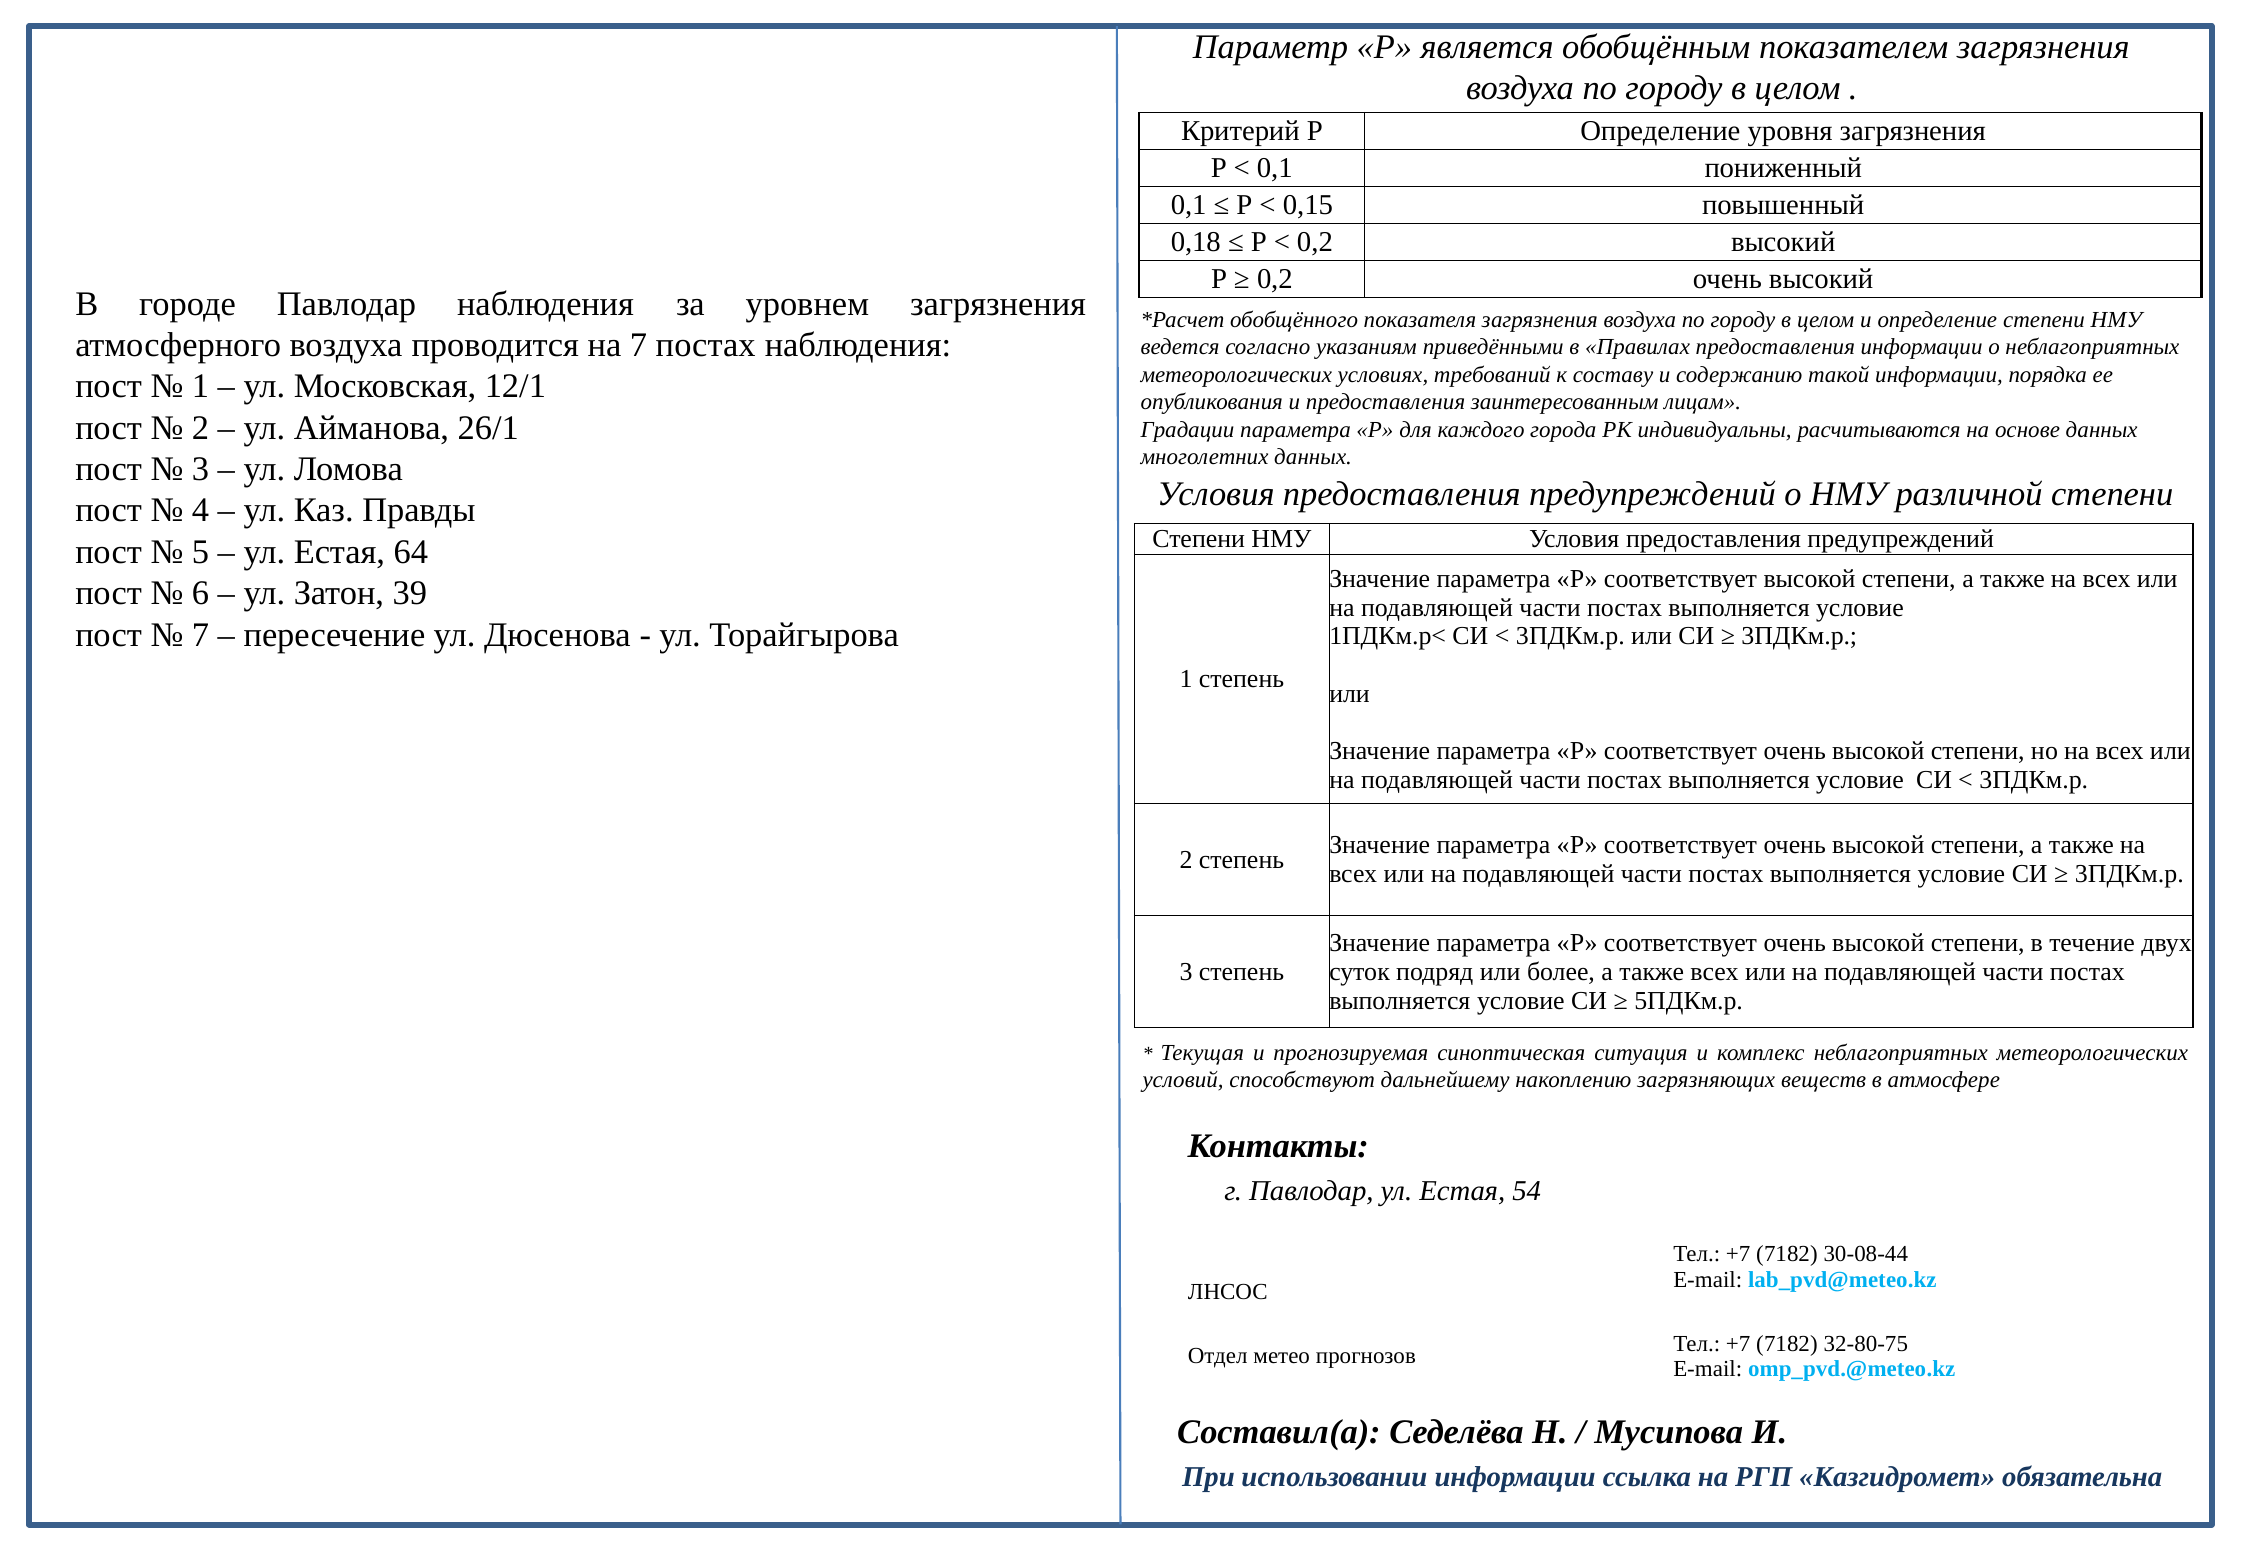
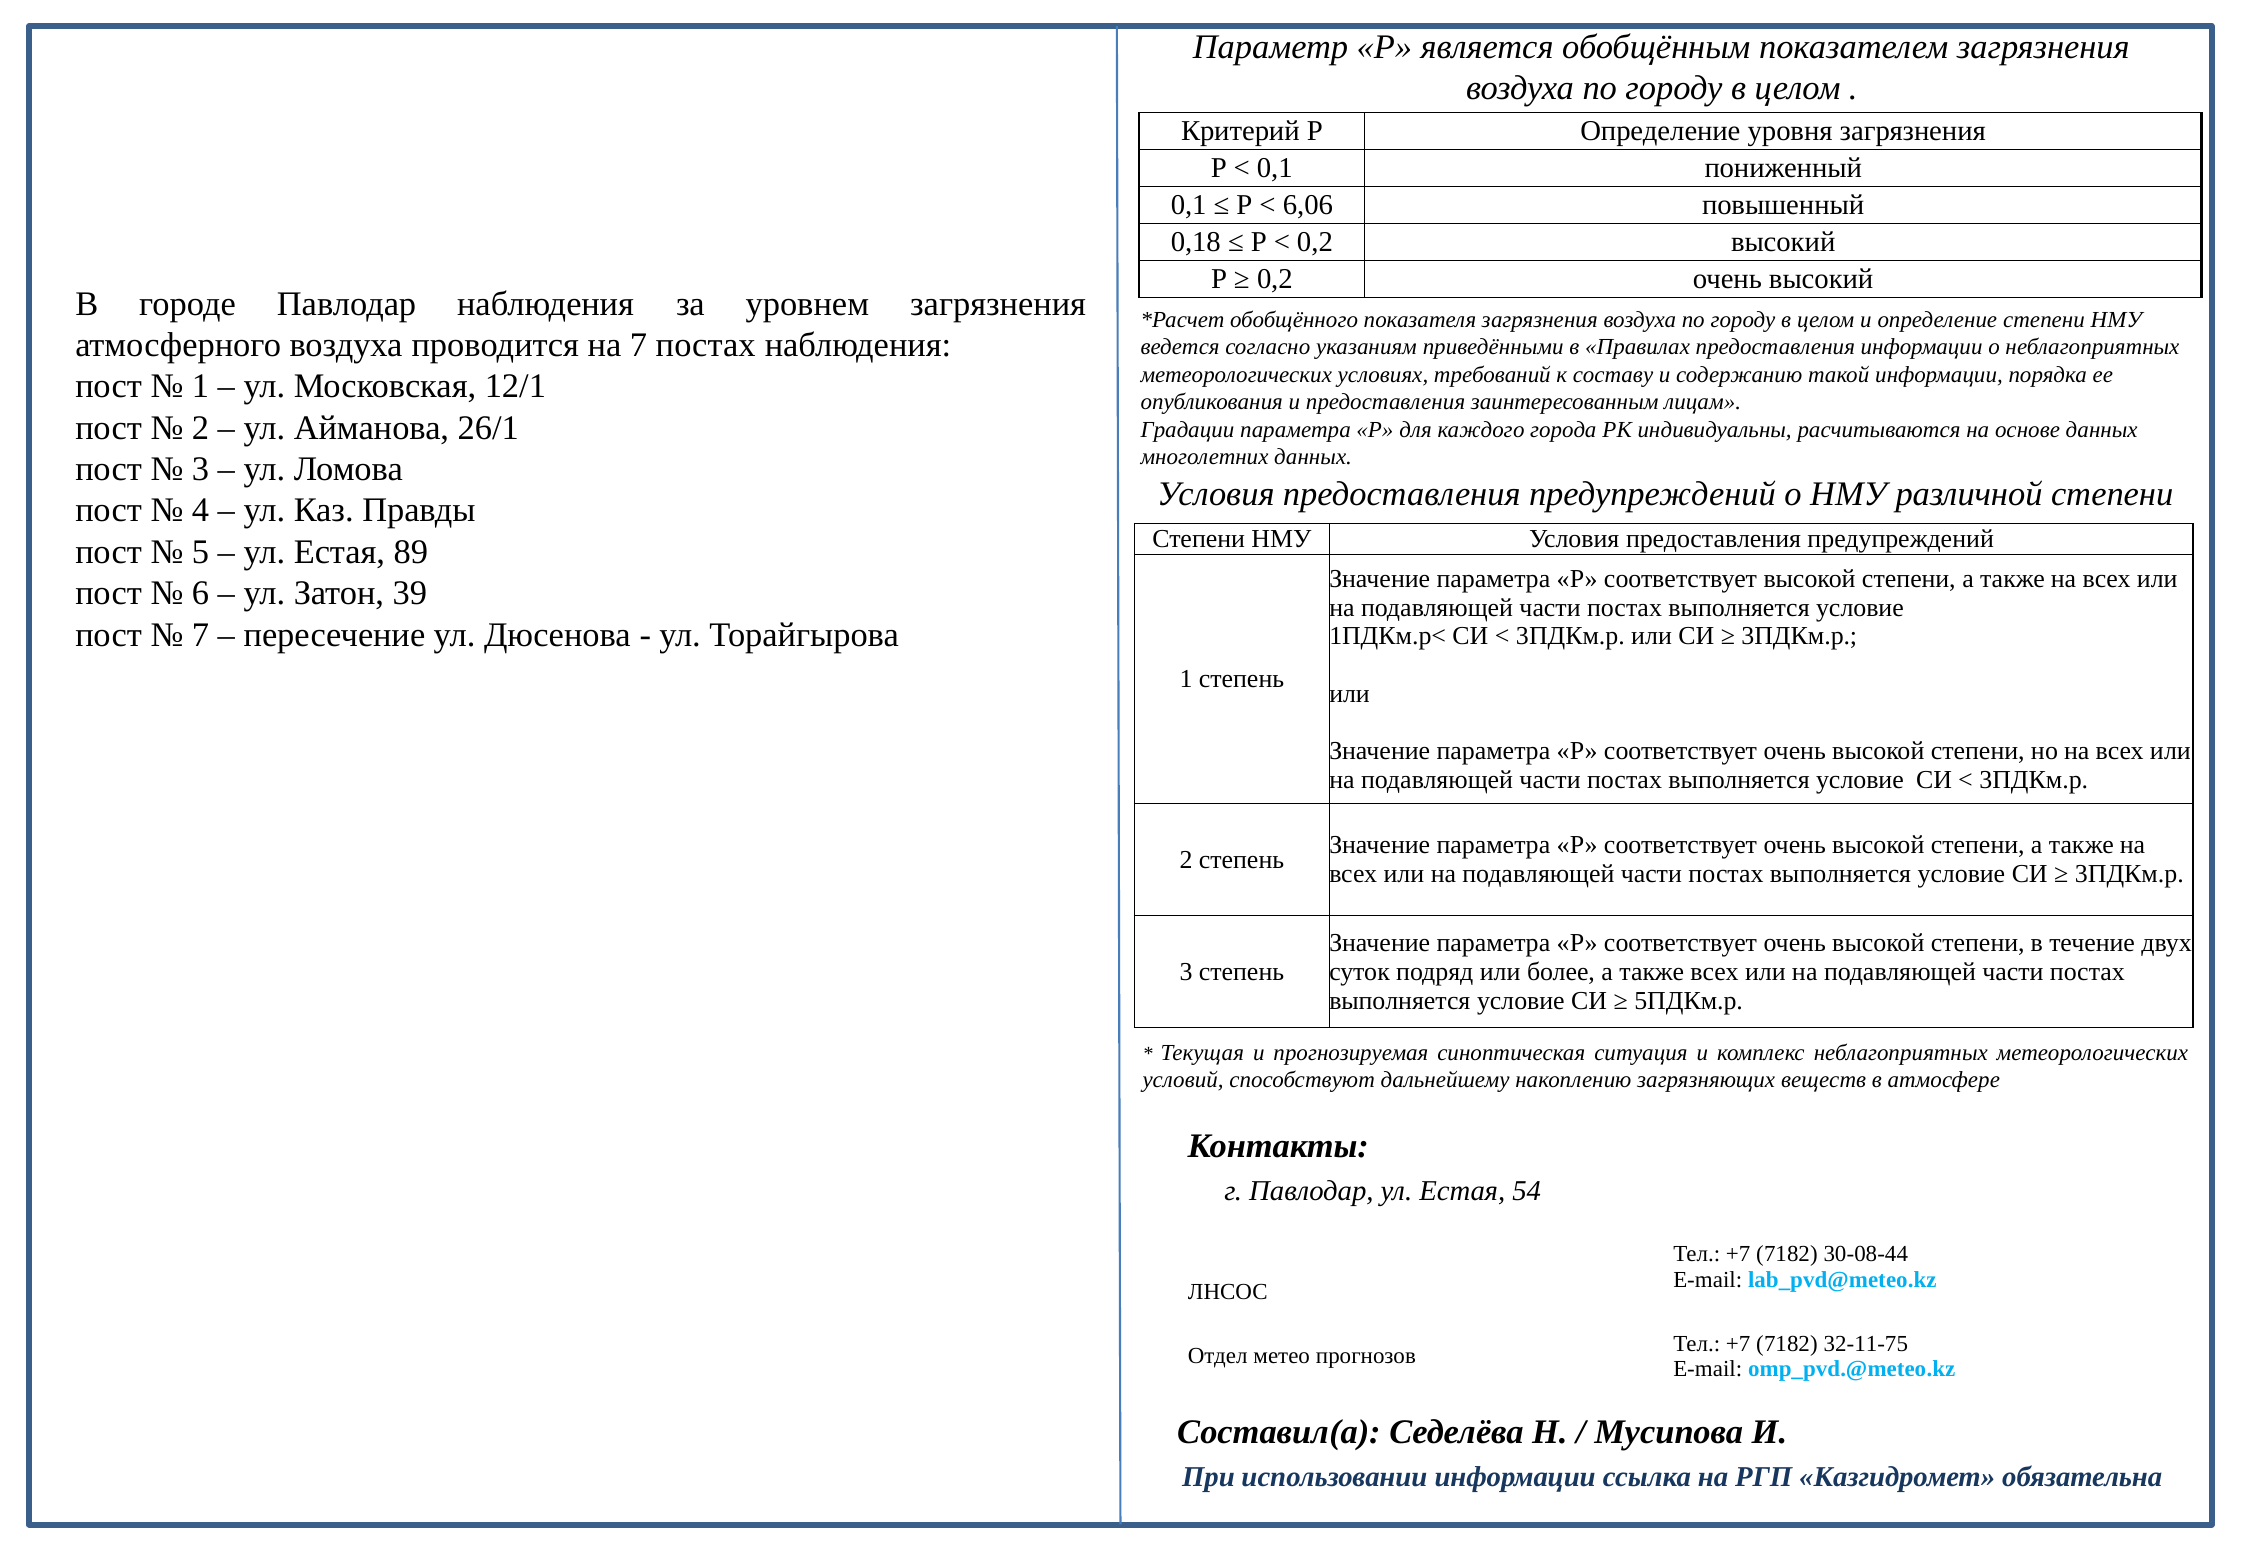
0,15: 0,15 -> 6,06
64: 64 -> 89
32-80-75: 32-80-75 -> 32-11-75
